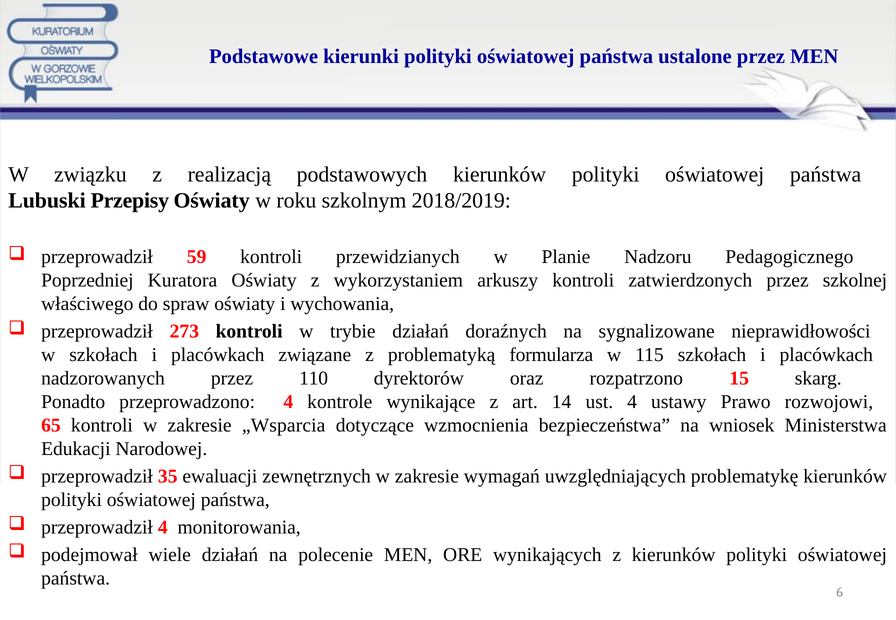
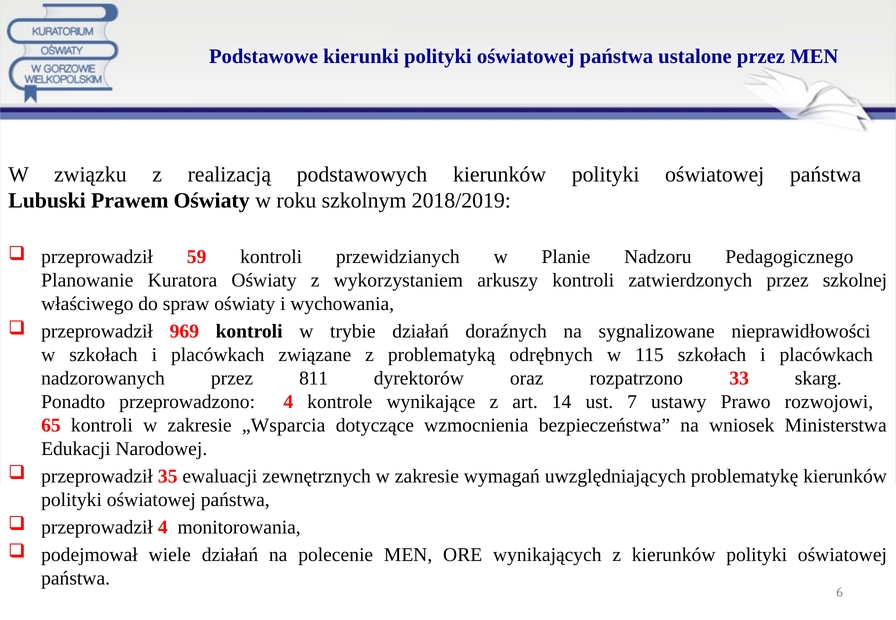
Przepisy: Przepisy -> Prawem
Poprzedniej: Poprzedniej -> Planowanie
273: 273 -> 969
formularza: formularza -> odrębnych
110: 110 -> 811
15: 15 -> 33
ust 4: 4 -> 7
